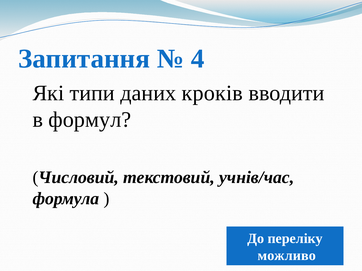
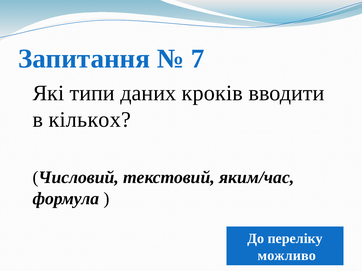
4: 4 -> 7
формул: формул -> кількох
учнів/час: учнів/час -> яким/час
